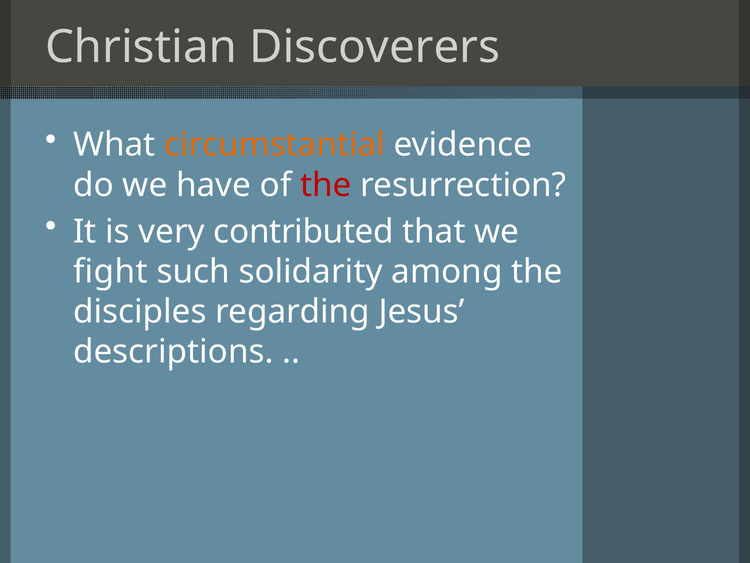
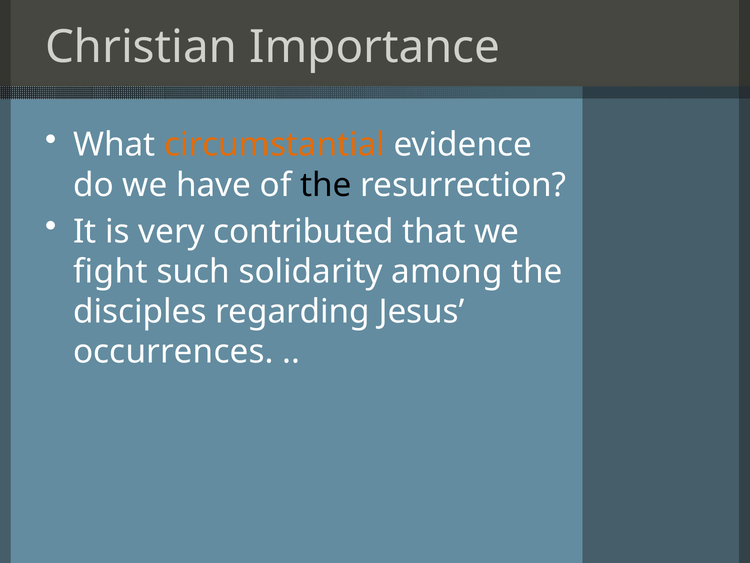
Discoverers: Discoverers -> Importance
the at (326, 185) colour: red -> black
descriptions: descriptions -> occurrences
